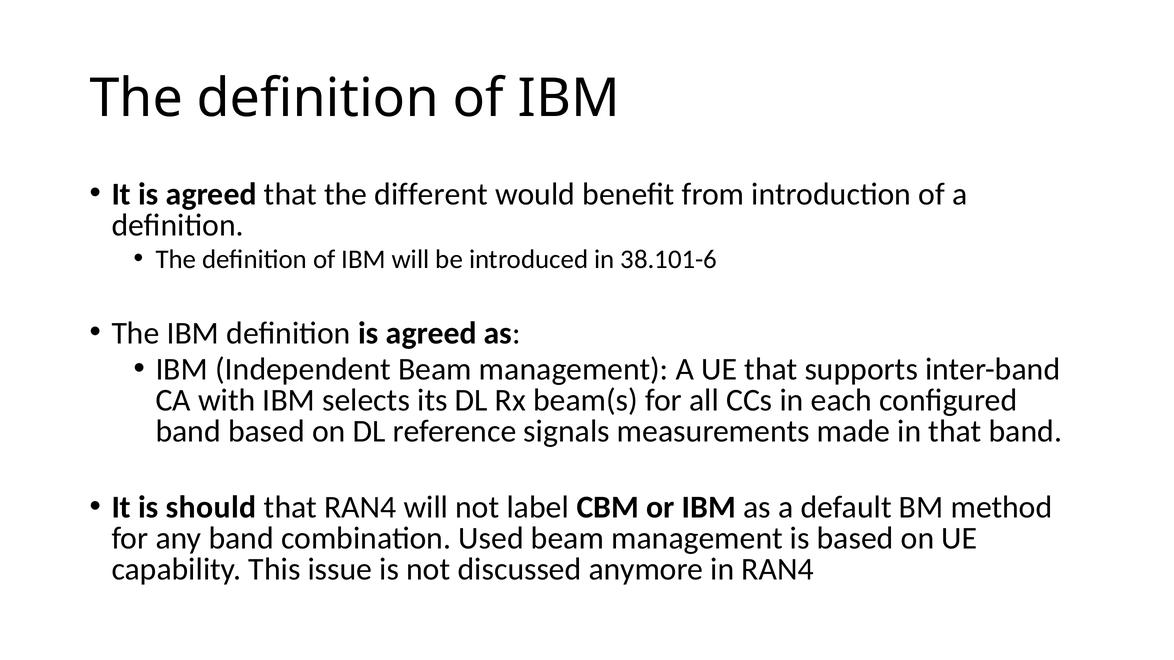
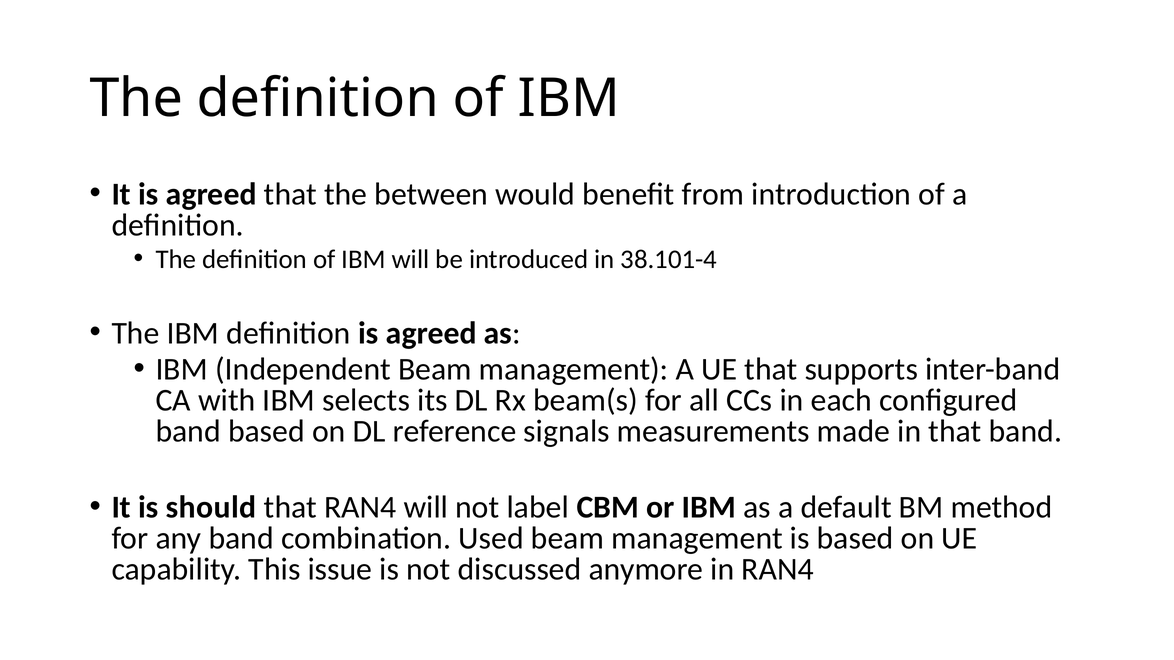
different: different -> between
38.101-6: 38.101-6 -> 38.101-4
